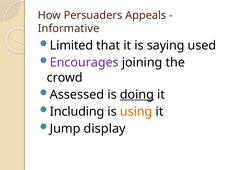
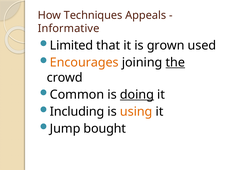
Persuaders: Persuaders -> Techniques
saying: saying -> grown
Encourages colour: purple -> orange
the underline: none -> present
Assessed: Assessed -> Common
display: display -> bought
